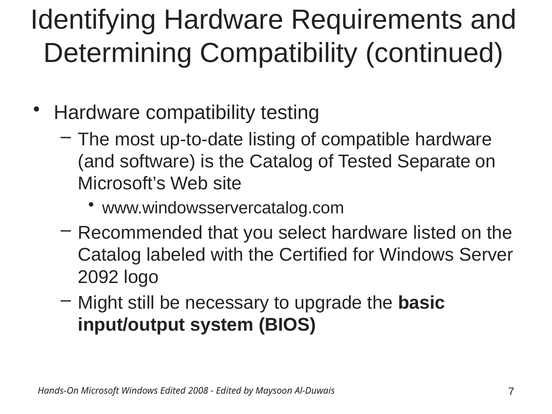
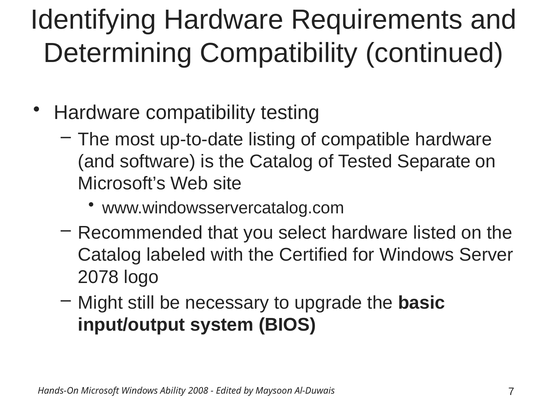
2092: 2092 -> 2078
Windows Edited: Edited -> Ability
